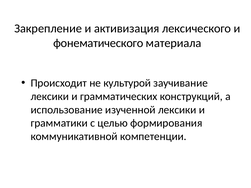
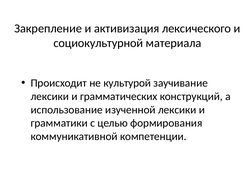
фонематического: фонематического -> социокультурной
